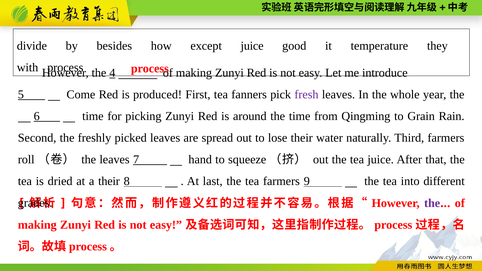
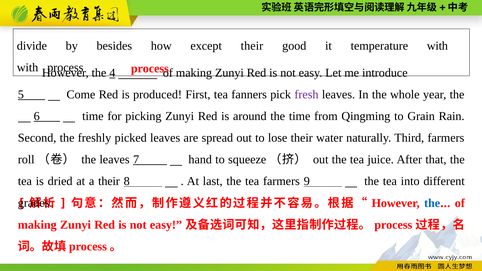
except juice: juice -> their
temperature they: they -> with
the at (432, 203) colour: purple -> blue
